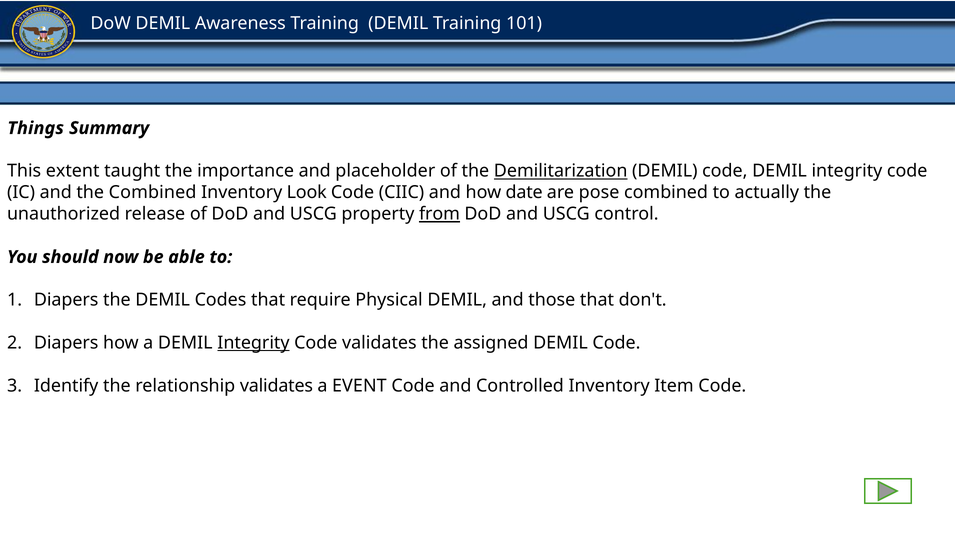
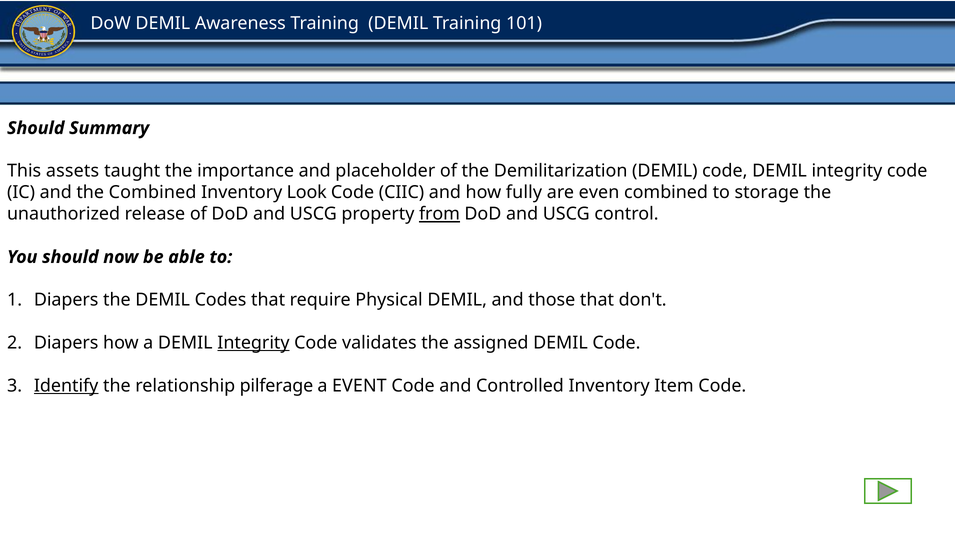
Things at (36, 128): Things -> Should
extent: extent -> assets
Demilitarization at (561, 171) underline: present -> none
date: date -> fully
pose: pose -> even
actually: actually -> storage
Identify underline: none -> present
relationship validates: validates -> pilferage
